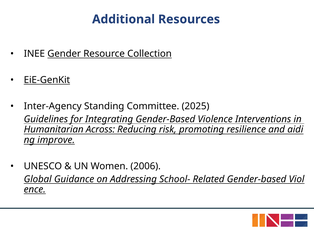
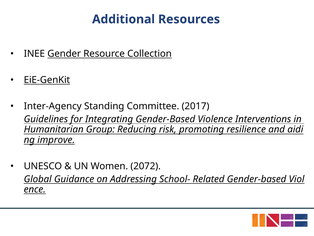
2025: 2025 -> 2017
Across: Across -> Group
2006: 2006 -> 2072
